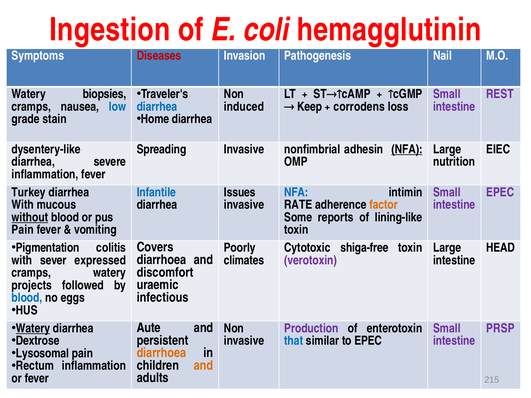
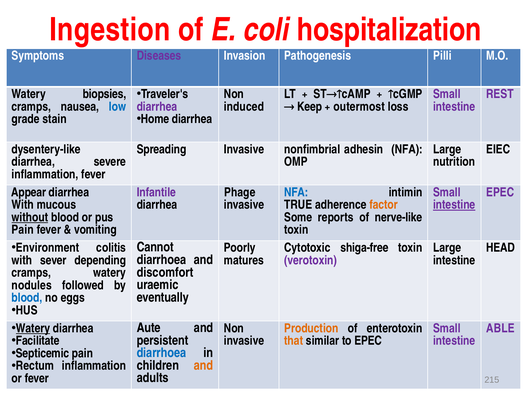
hemagglutinin: hemagglutinin -> hospitalization
Diseases colour: red -> purple
Nail: Nail -> Pilli
diarrhea at (157, 107) colour: blue -> purple
corrodens: corrodens -> outermost
NFA at (407, 149) underline: present -> none
Turkey: Turkey -> Appear
Infantile colour: blue -> purple
Issues: Issues -> Phage
RATE: RATE -> TRUE
intestine at (454, 205) underline: none -> present
lining-like: lining-like -> nerve-like
Pigmentation: Pigmentation -> Environment
Covers: Covers -> Cannot
expressed: expressed -> depending
climates: climates -> matures
projects: projects -> nodules
infectious: infectious -> eventually
Production colour: purple -> orange
PRSP: PRSP -> ABLE
Dextrose: Dextrose -> Facilitate
that colour: blue -> orange
Lysosomal: Lysosomal -> Septicemic
diarrhoea at (161, 353) colour: orange -> blue
